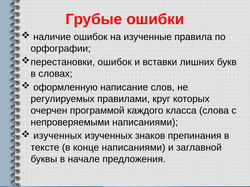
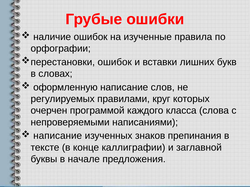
изученных at (58, 136): изученных -> написание
конце написаниями: написаниями -> каллиграфии
